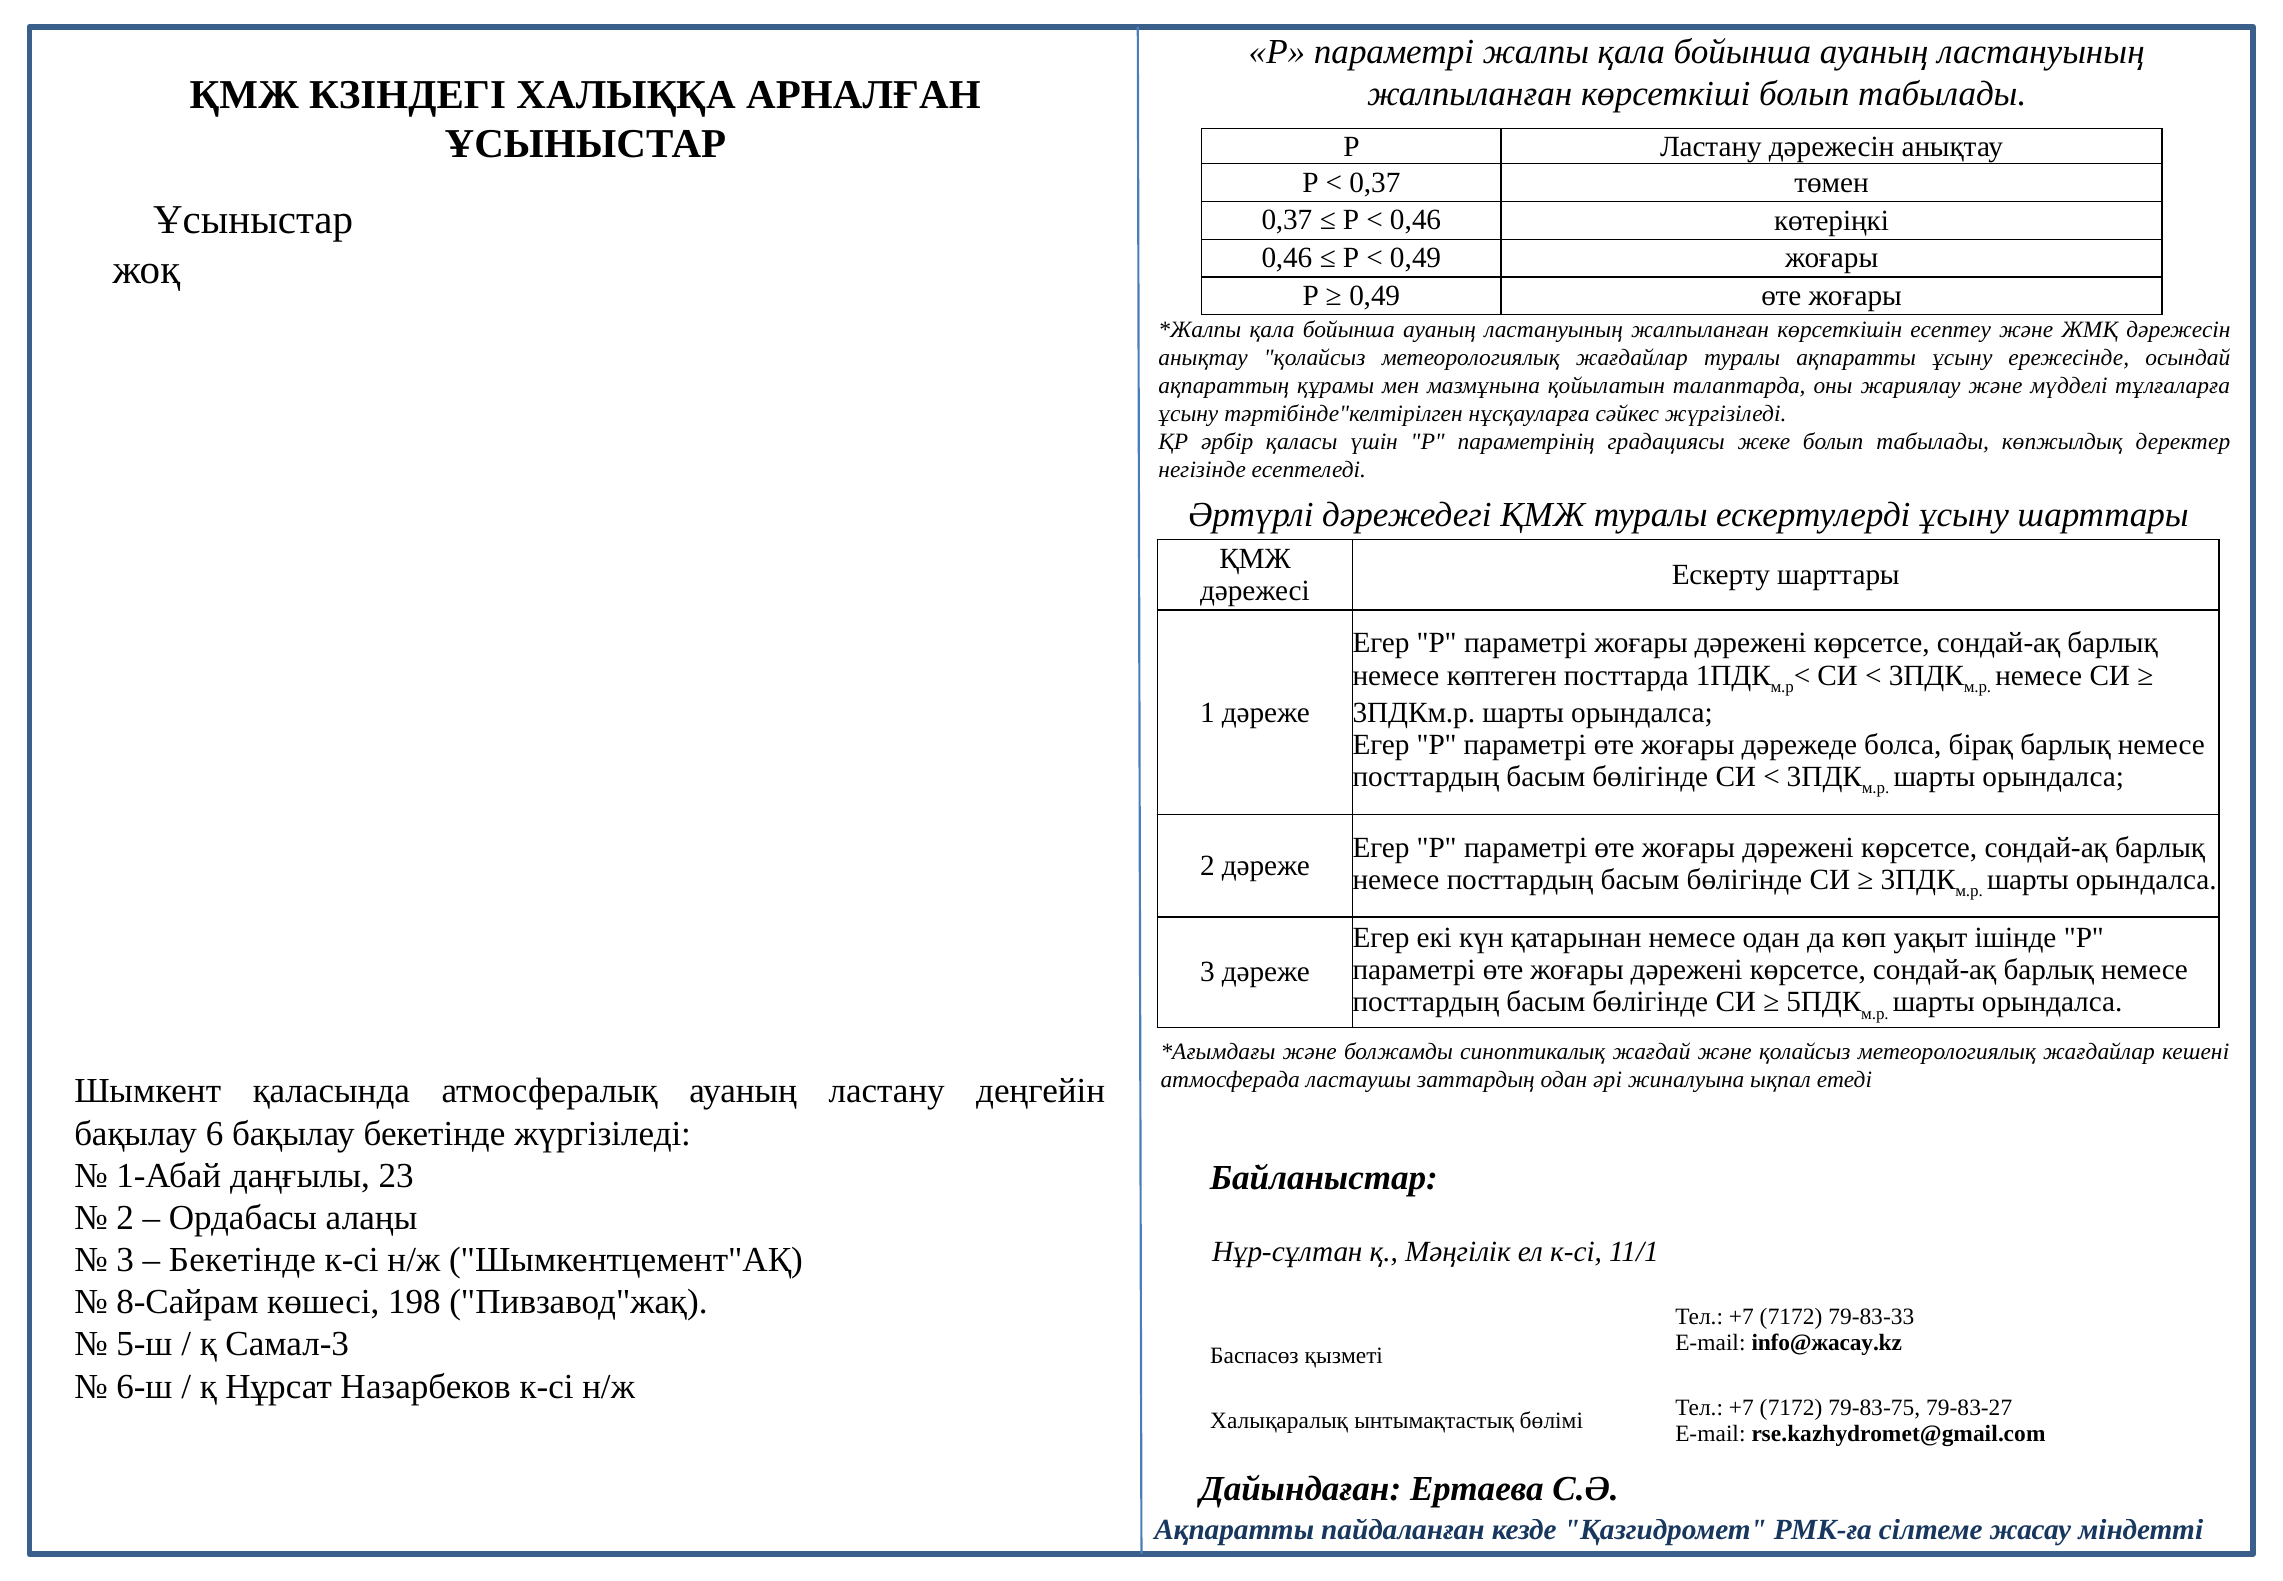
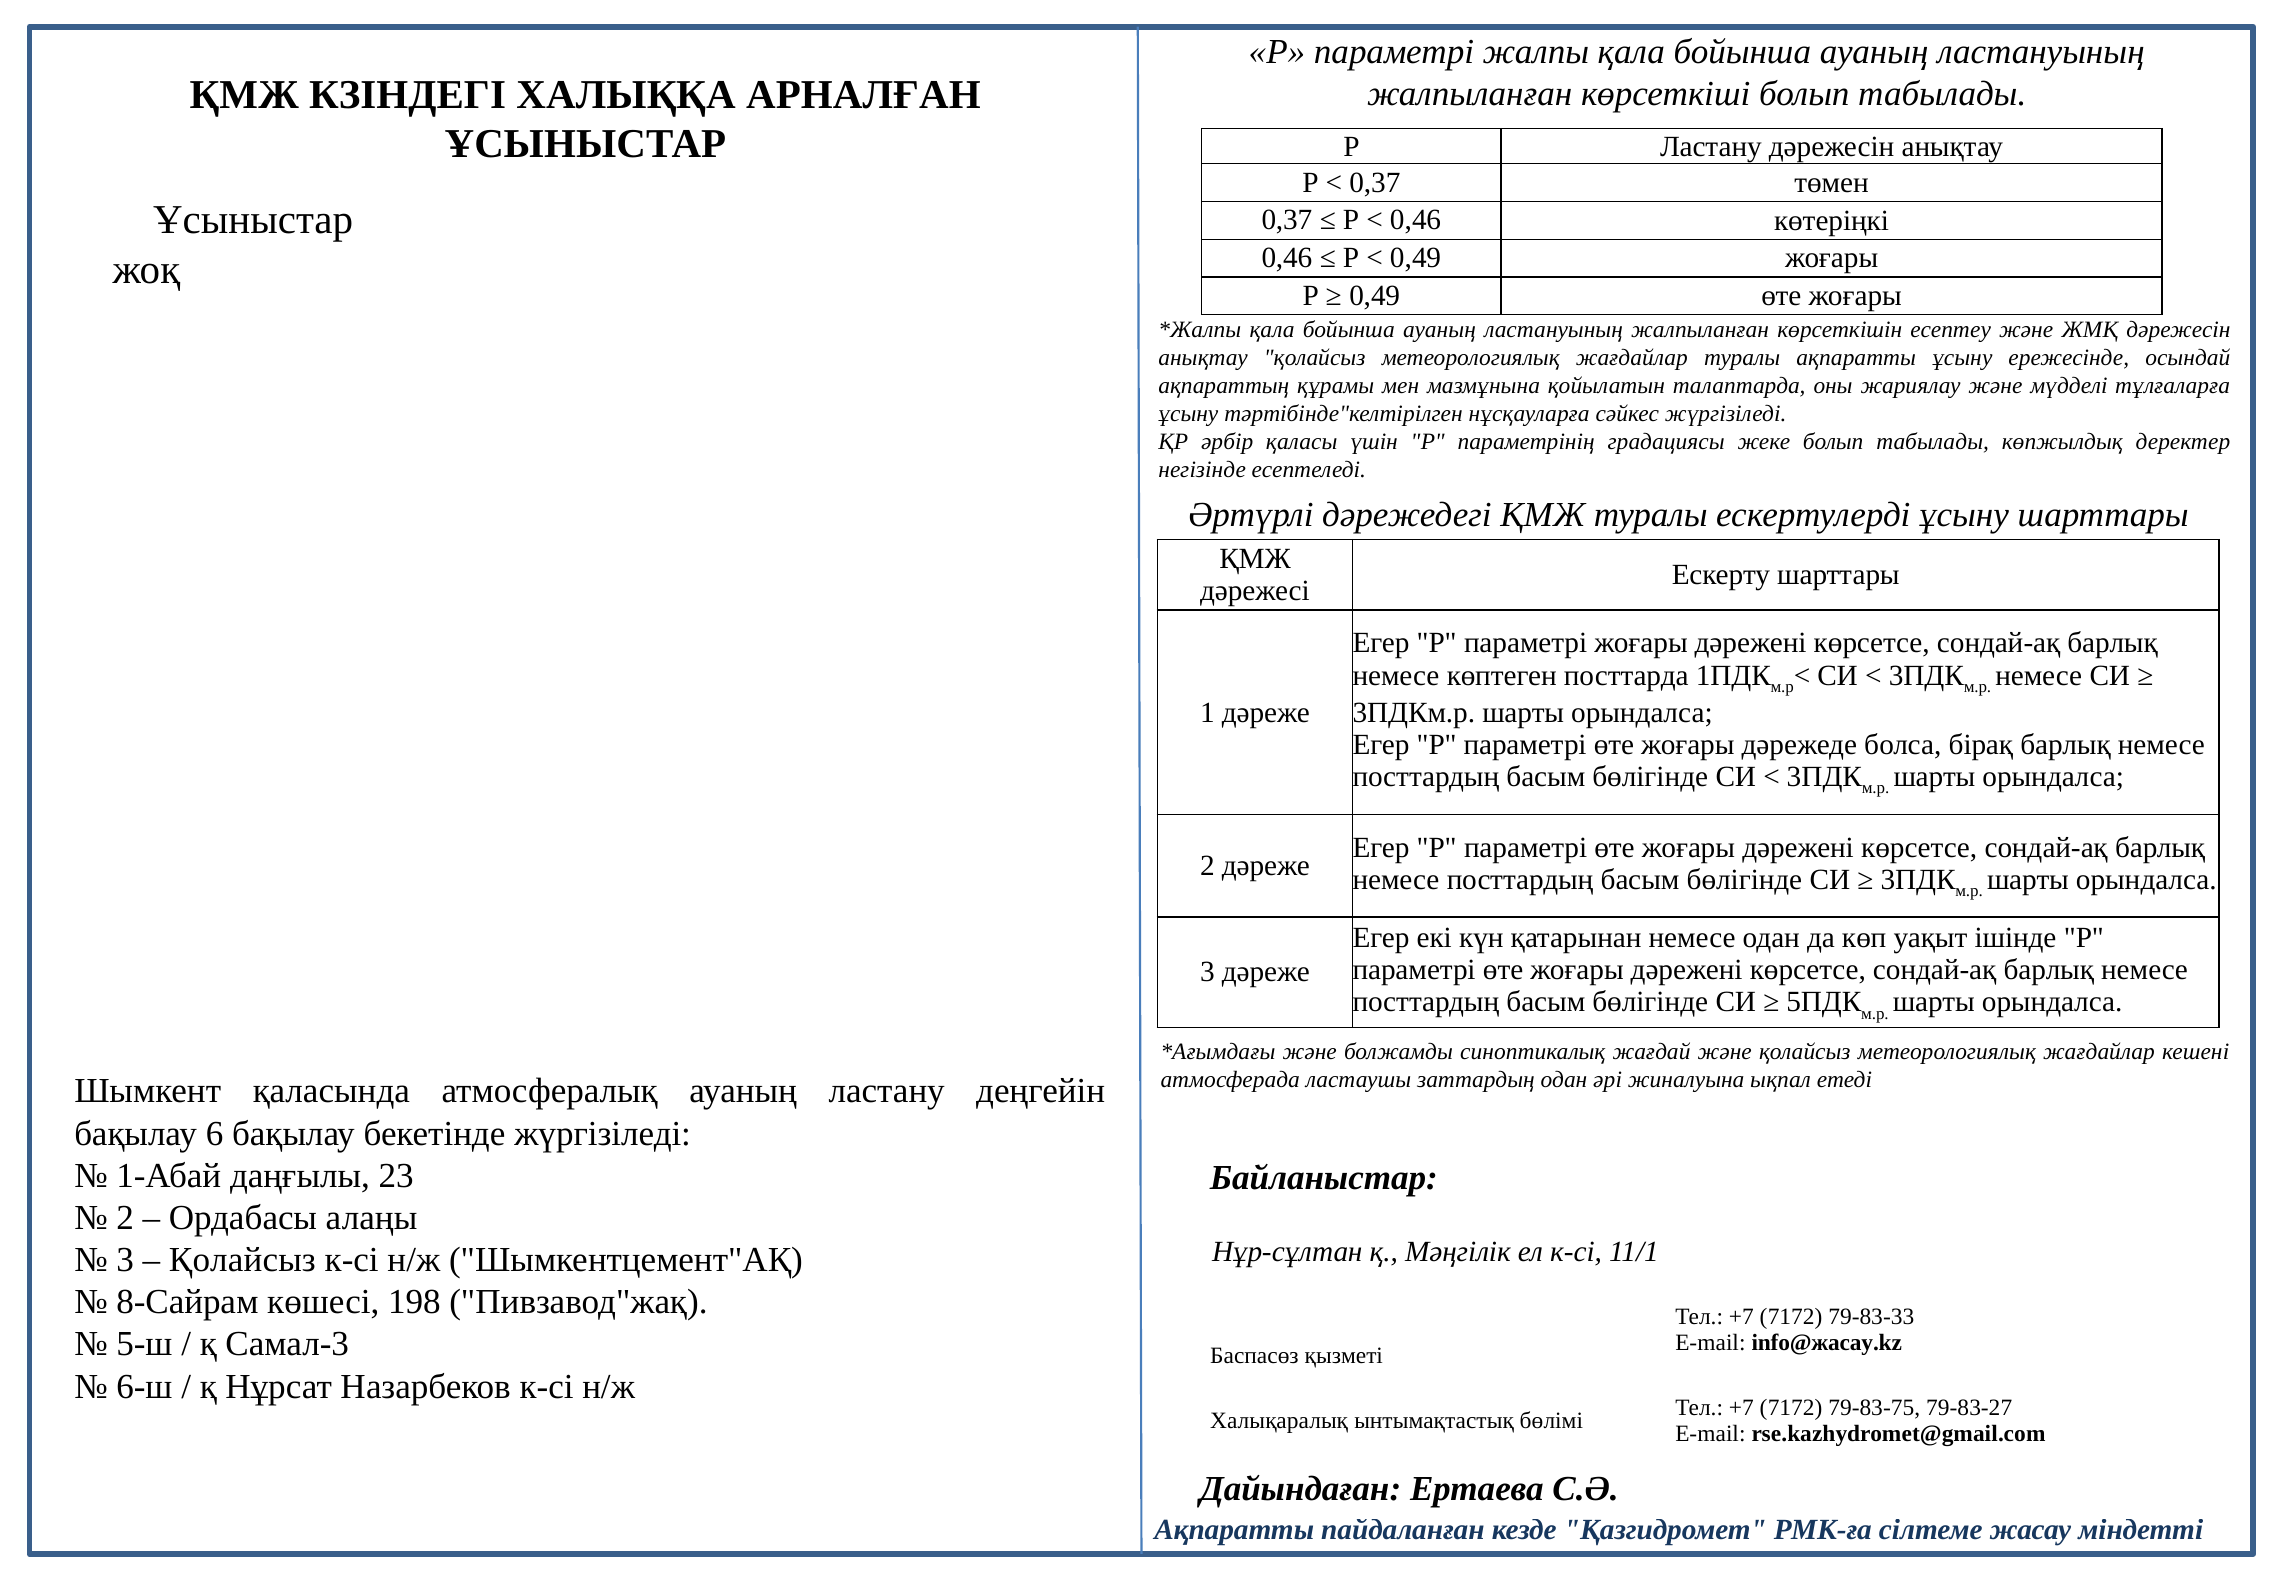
Бекетінде at (242, 1260): Бекетінде -> Қолайсыз
